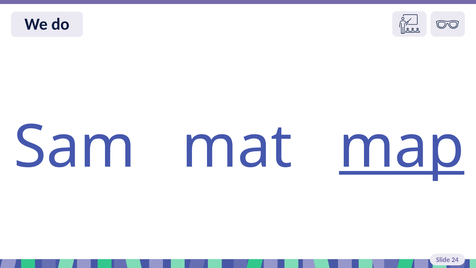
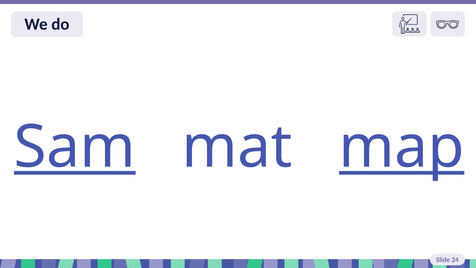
Sam underline: none -> present
